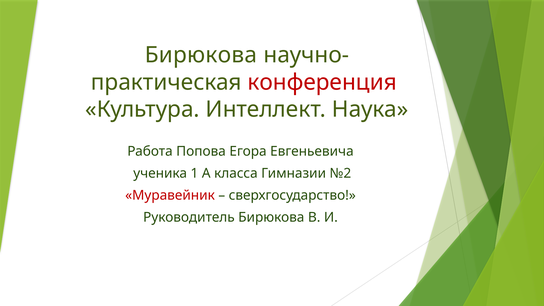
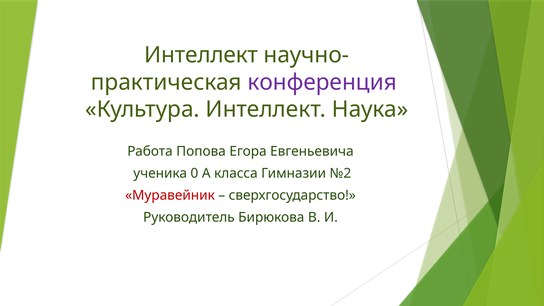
Бирюкова at (201, 55): Бирюкова -> Интеллект
конференция colour: red -> purple
1: 1 -> 0
